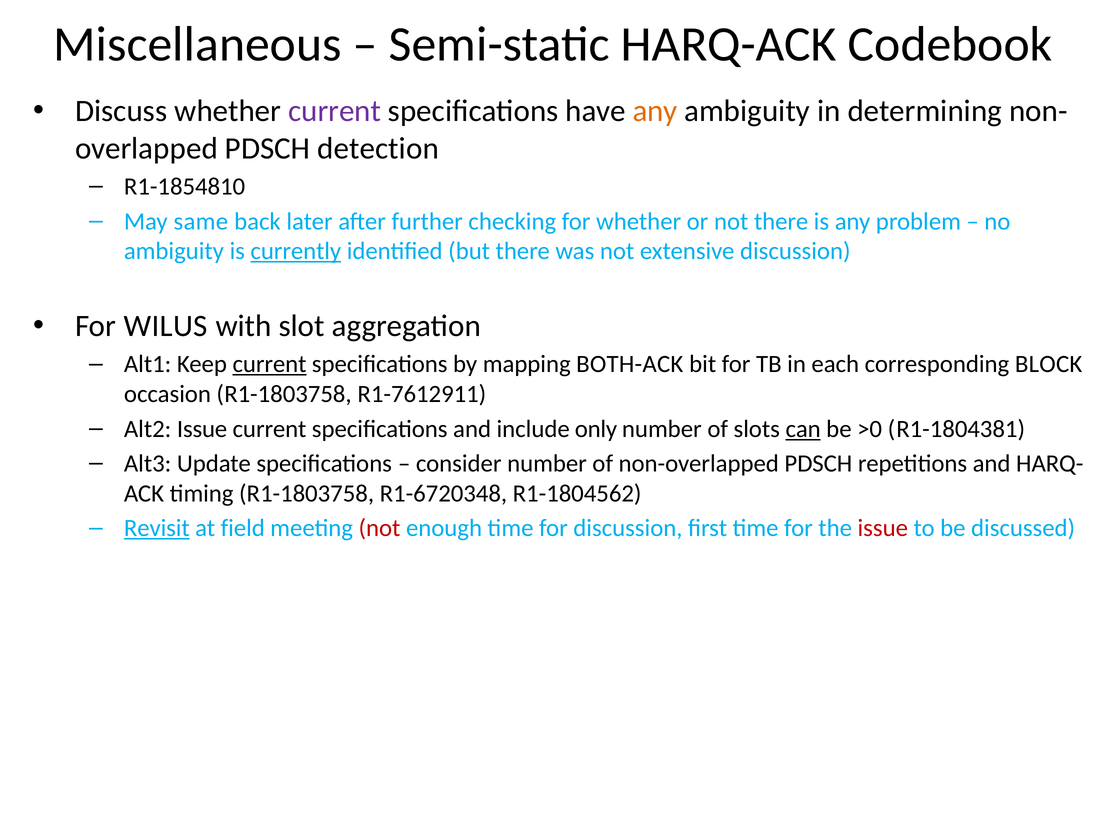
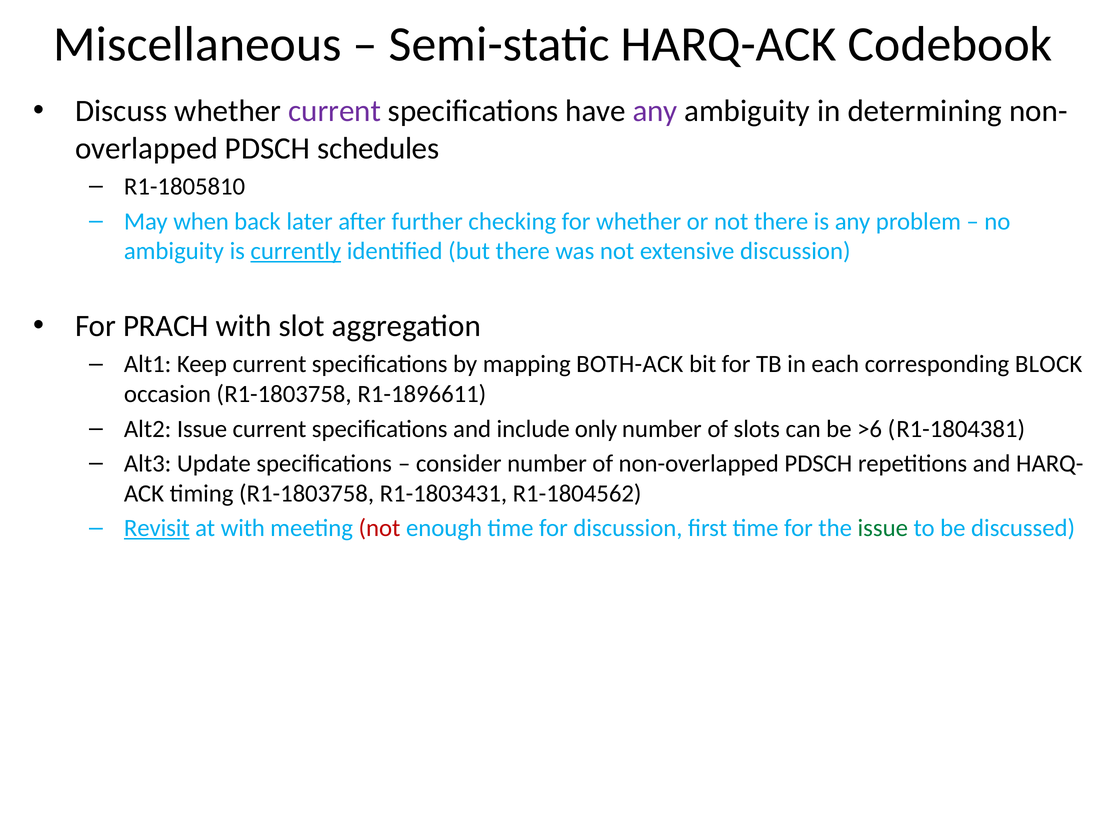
any at (655, 111) colour: orange -> purple
detection: detection -> schedules
R1-1854810: R1-1854810 -> R1-1805810
same: same -> when
WILUS: WILUS -> PRACH
current at (270, 364) underline: present -> none
R1-7612911: R1-7612911 -> R1-1896611
can underline: present -> none
>0: >0 -> >6
R1-6720348: R1-6720348 -> R1-1803431
at field: field -> with
issue at (883, 528) colour: red -> green
